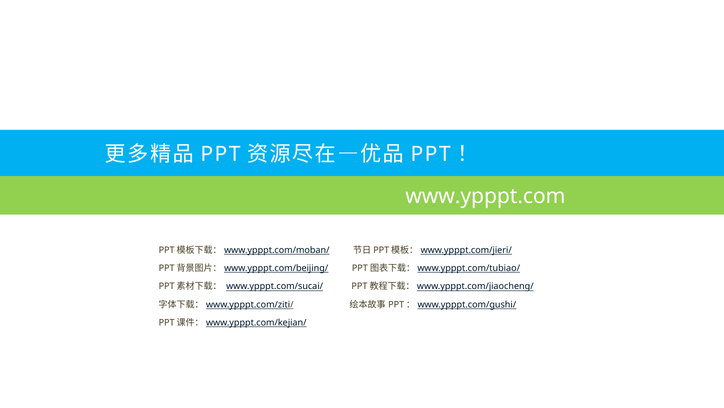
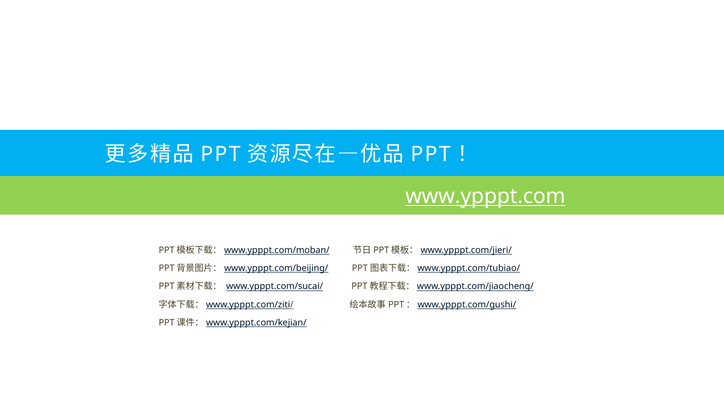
www.ypppt.com underline: none -> present
